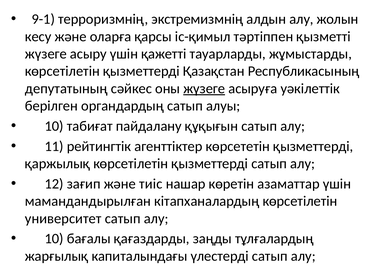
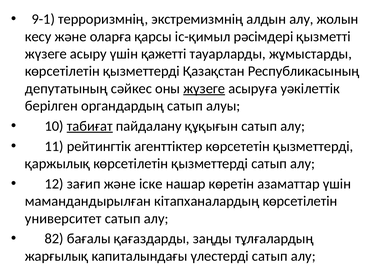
тәртіппен: тәртіппен -> рәсiмдерi
табиғат underline: none -> present
тиіс: тиіс -> іске
10 at (54, 239): 10 -> 82
